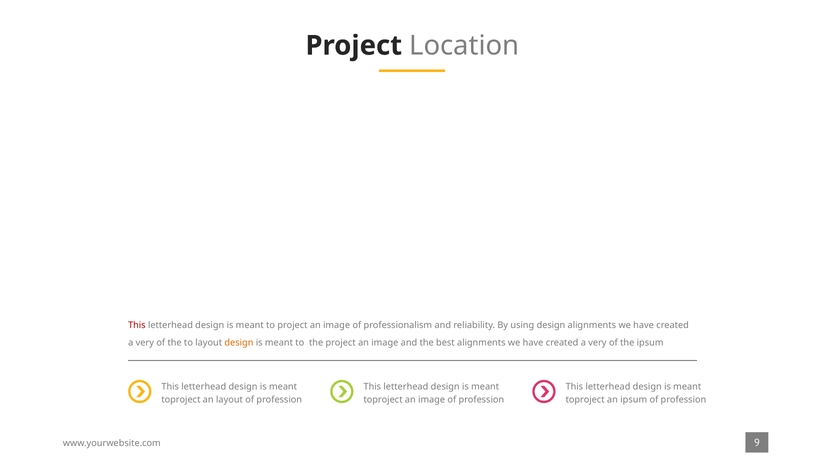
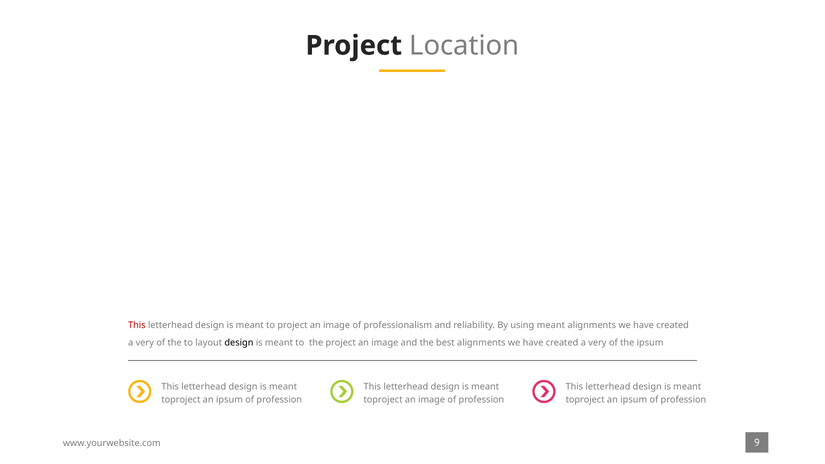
using design: design -> meant
design at (239, 343) colour: orange -> black
layout at (229, 400): layout -> ipsum
